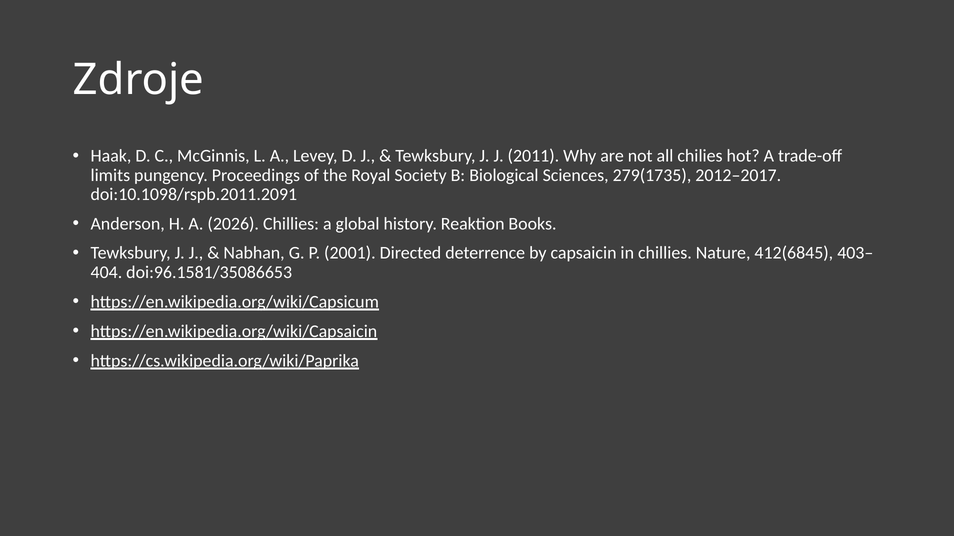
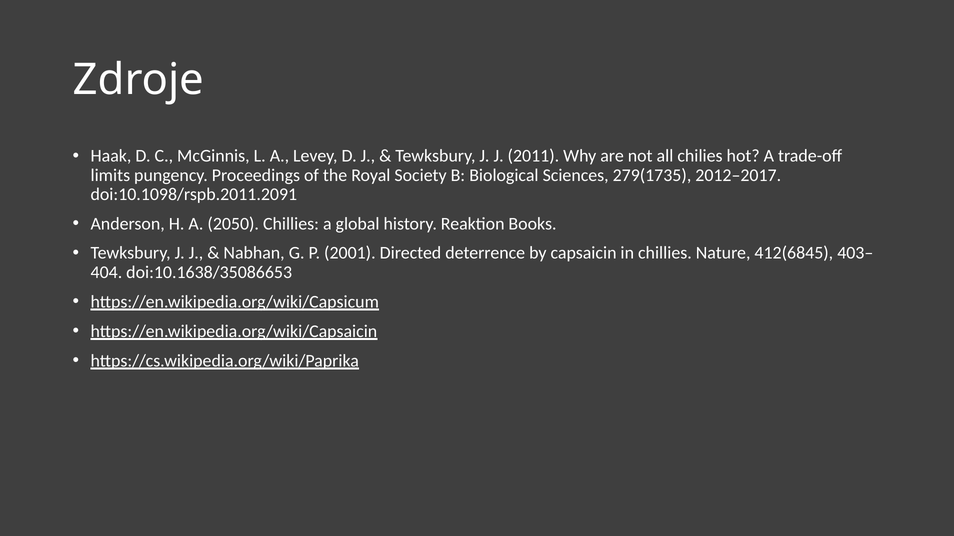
2026: 2026 -> 2050
doi:96.1581/35086653: doi:96.1581/35086653 -> doi:10.1638/35086653
